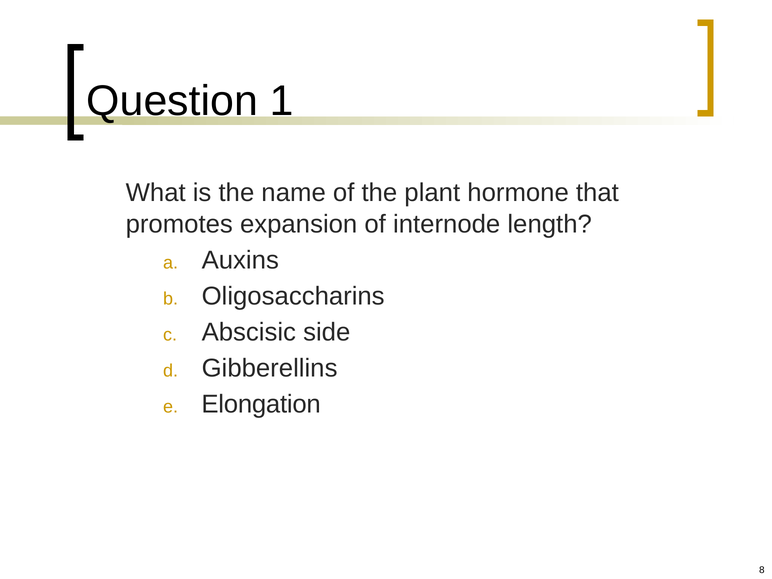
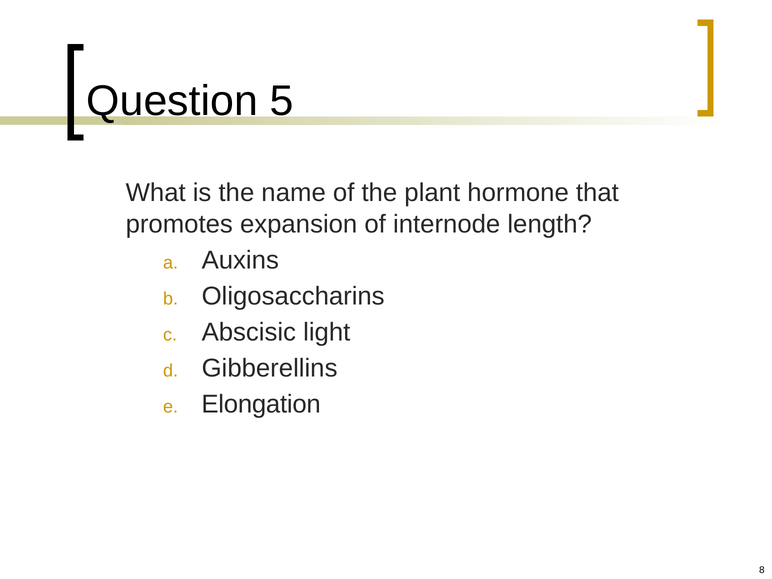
1: 1 -> 5
side: side -> light
